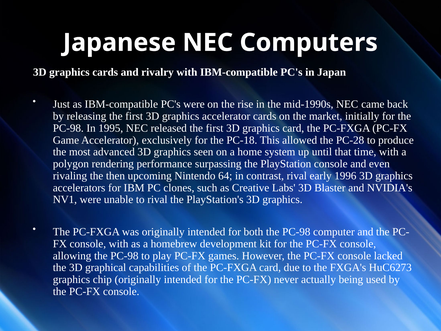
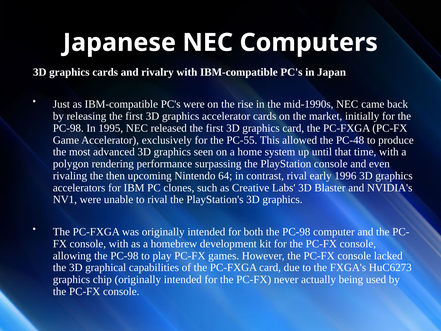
PC-18: PC-18 -> PC-55
PC-28: PC-28 -> PC-48
